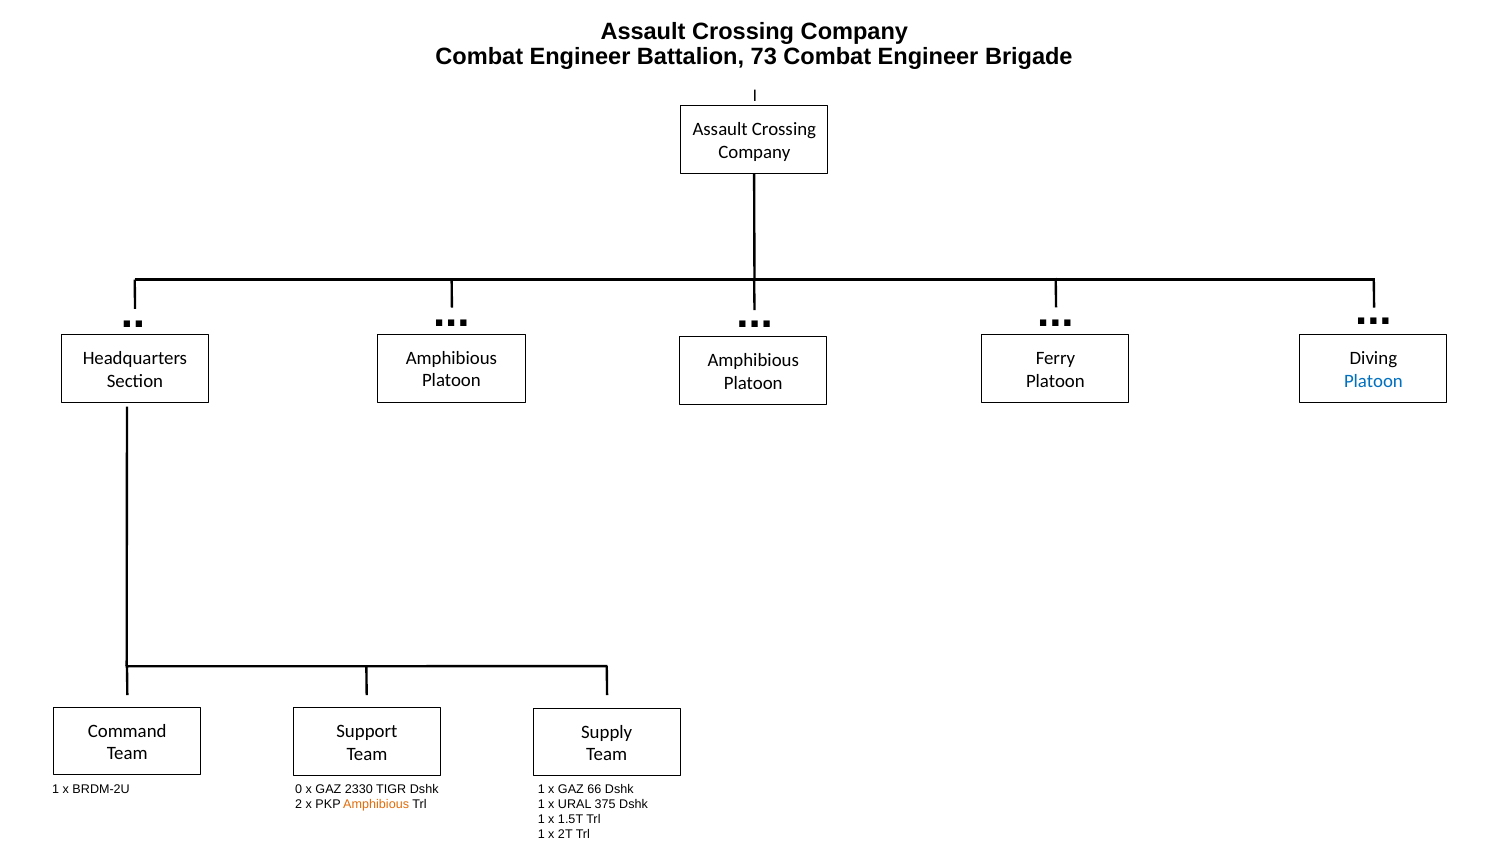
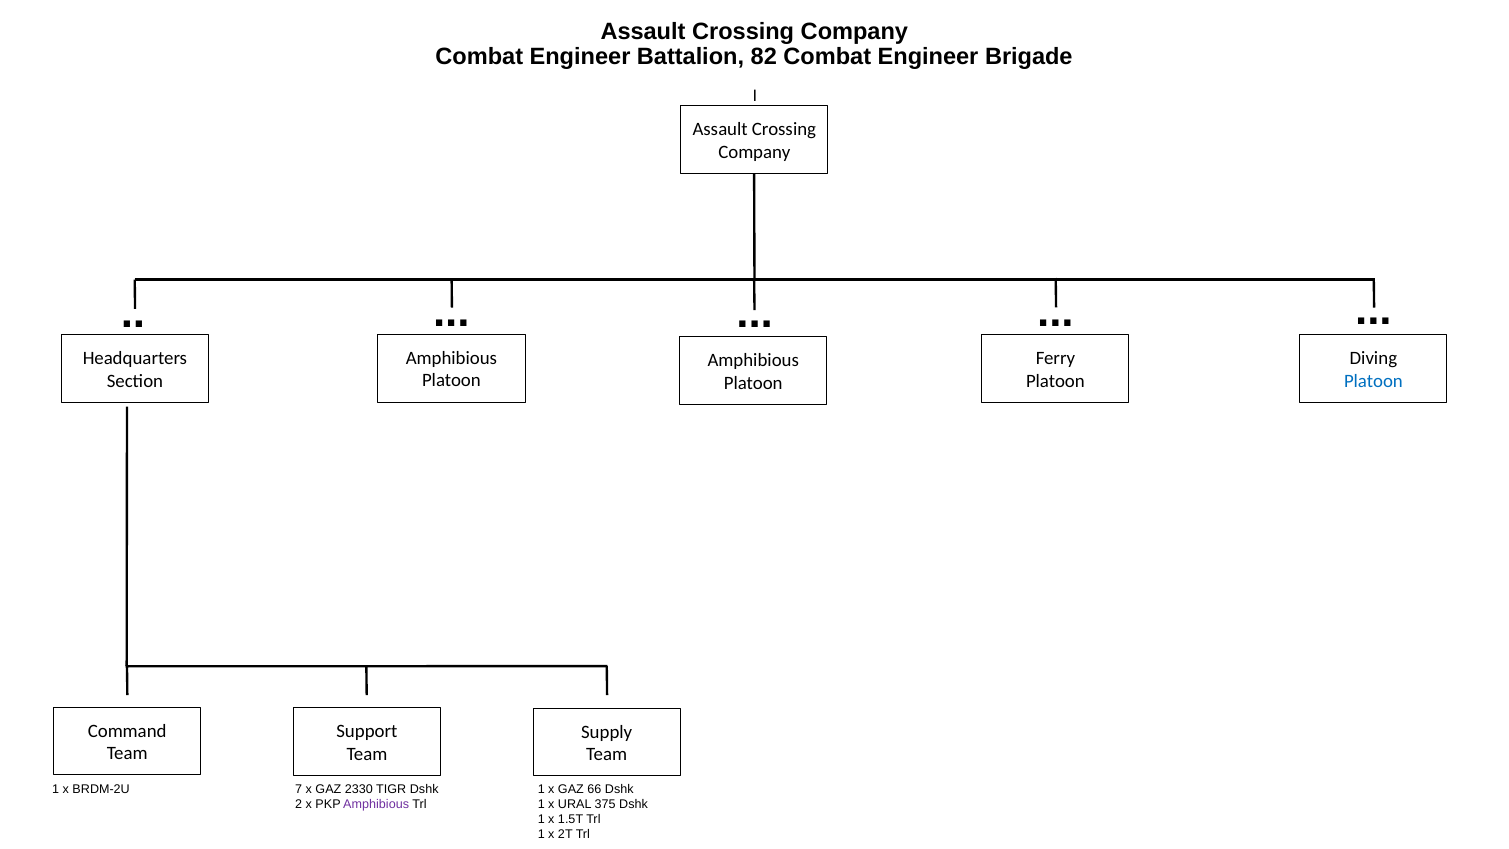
73: 73 -> 82
0: 0 -> 7
Amphibious at (376, 804) colour: orange -> purple
